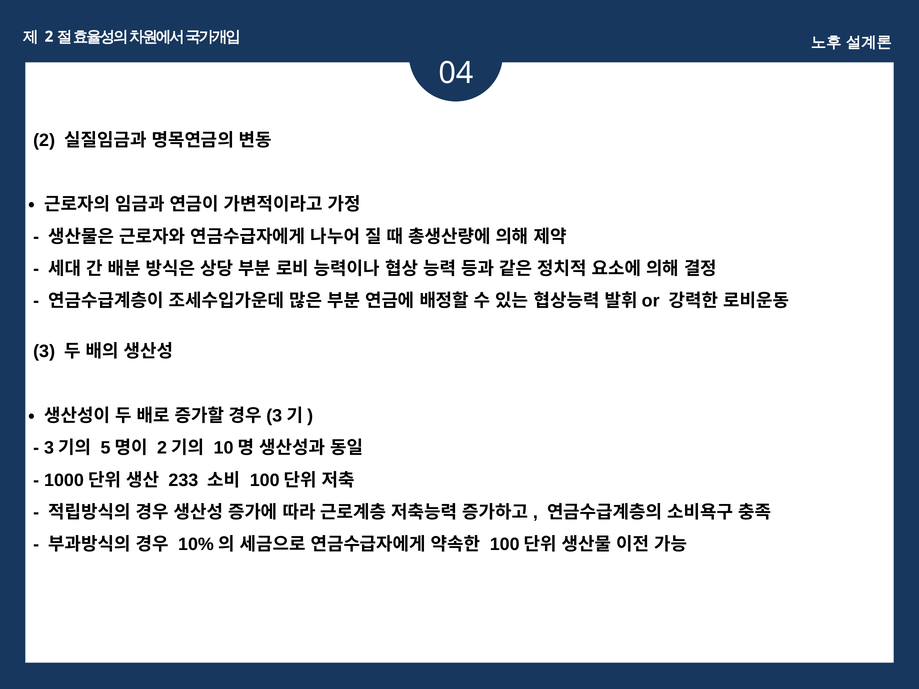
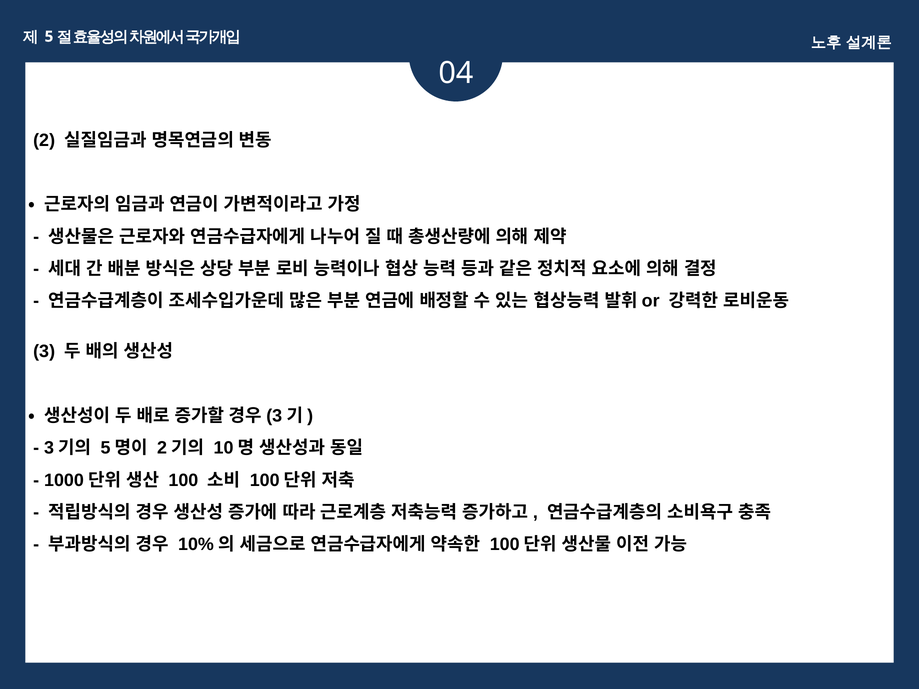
2 at (49, 37): 2 -> 5
233: 233 -> 100
